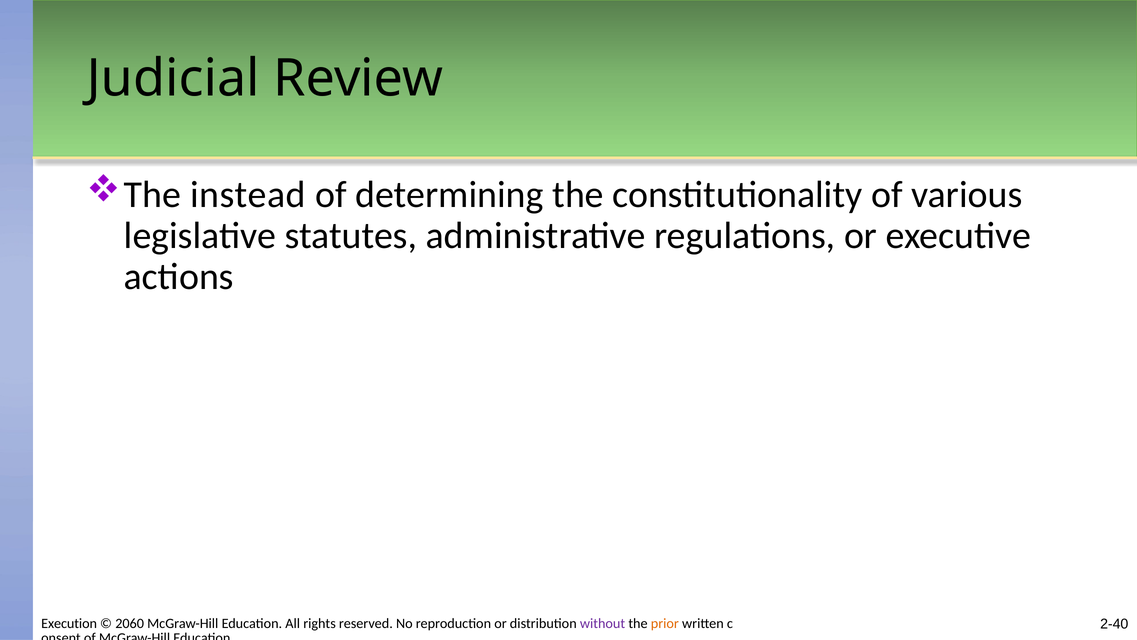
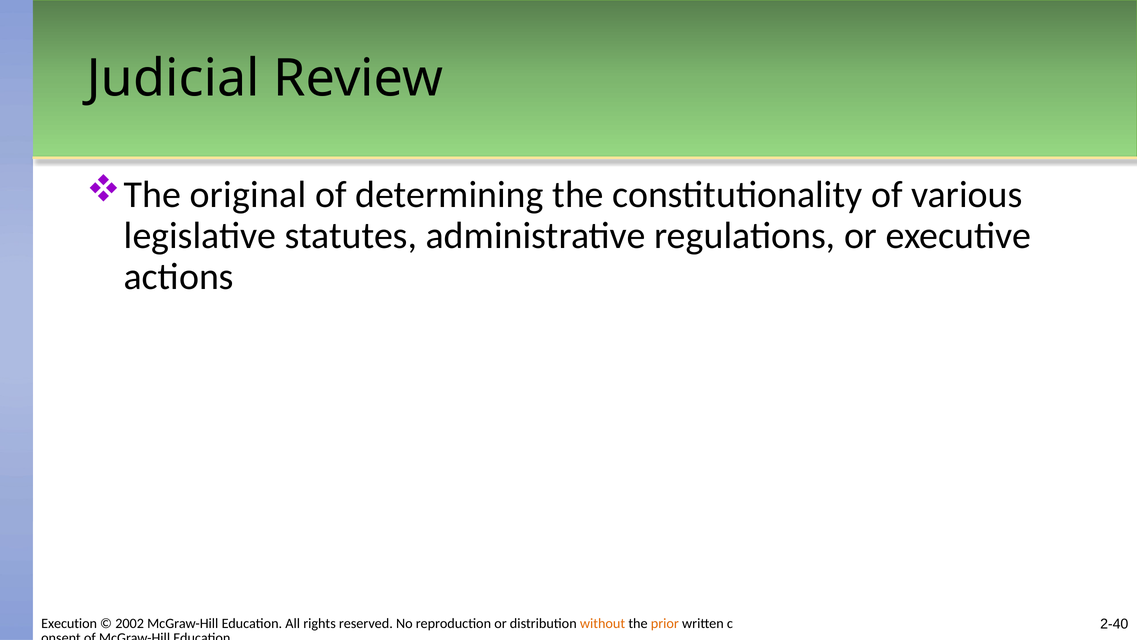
instead: instead -> original
2060: 2060 -> 2002
without colour: purple -> orange
